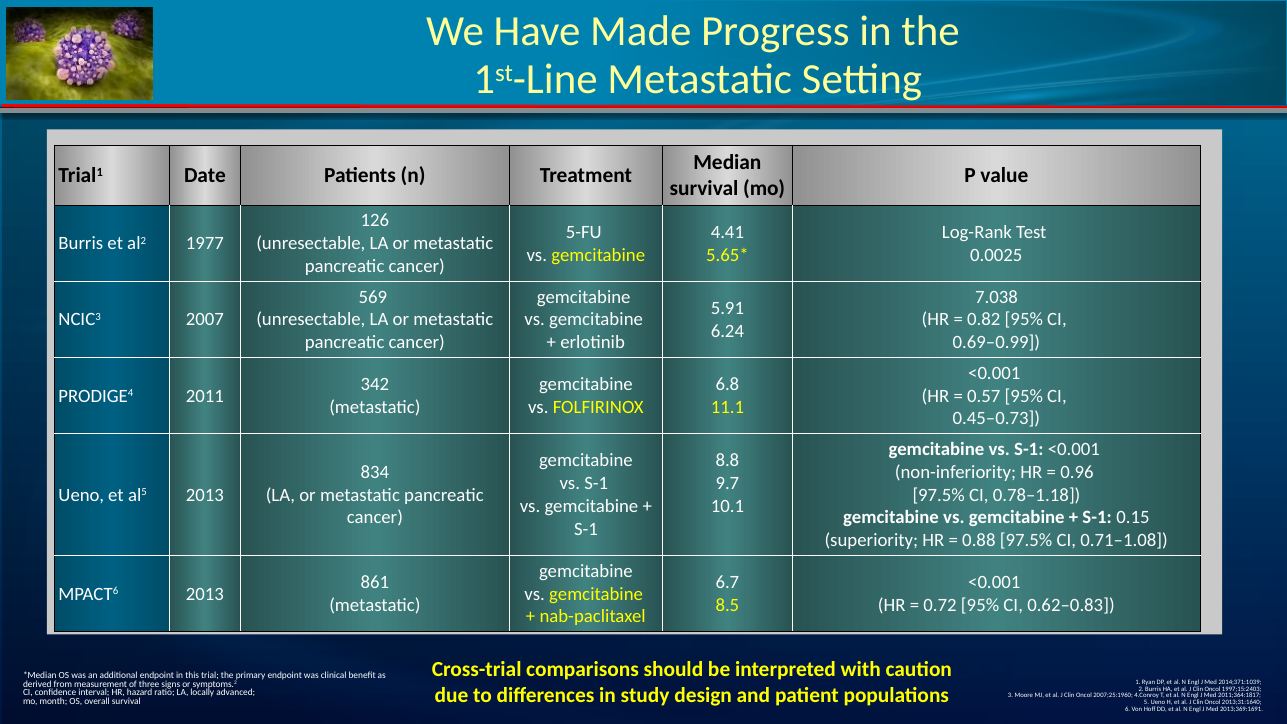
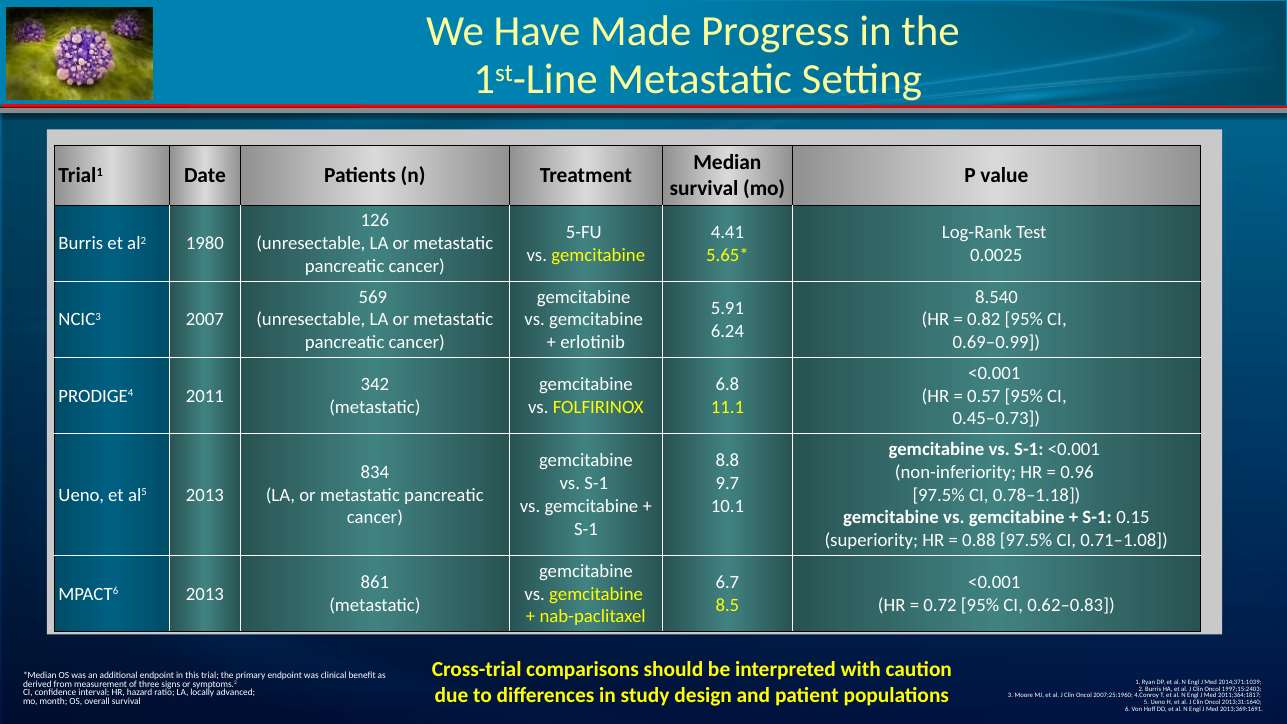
1977: 1977 -> 1980
7.038: 7.038 -> 8.540
